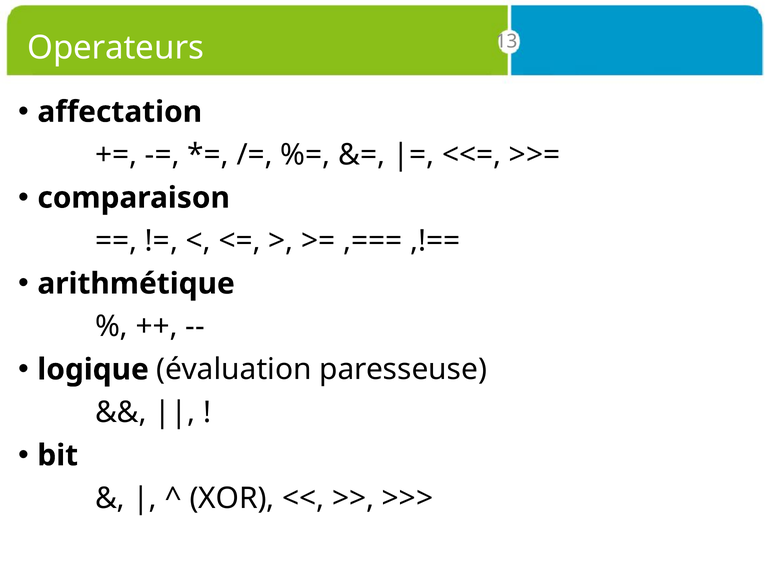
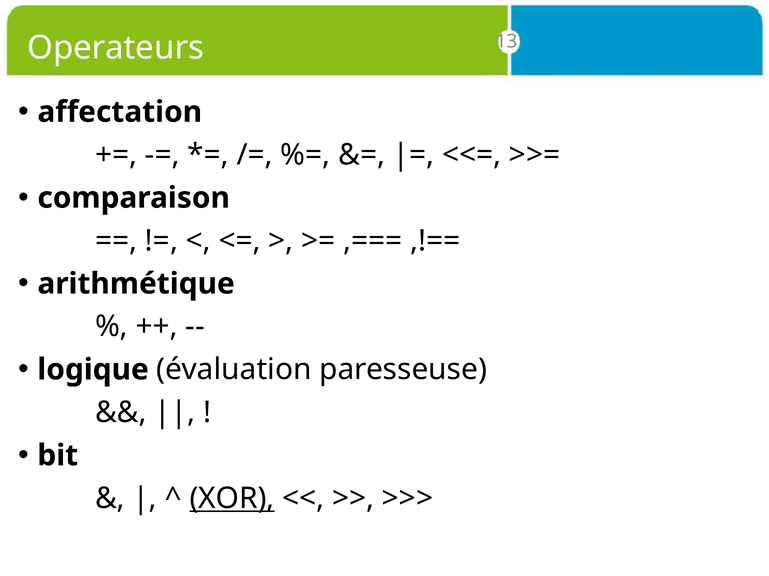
XOR underline: none -> present
